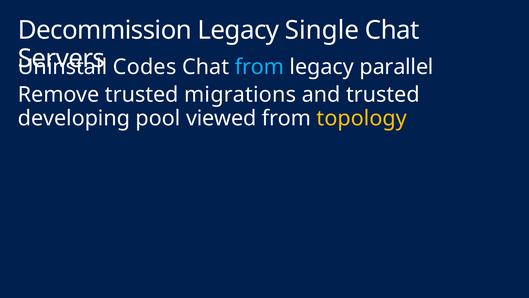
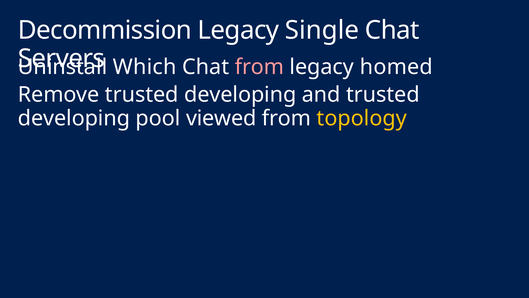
Codes: Codes -> Which
from at (259, 67) colour: light blue -> pink
parallel: parallel -> homed
Remove trusted migrations: migrations -> developing
